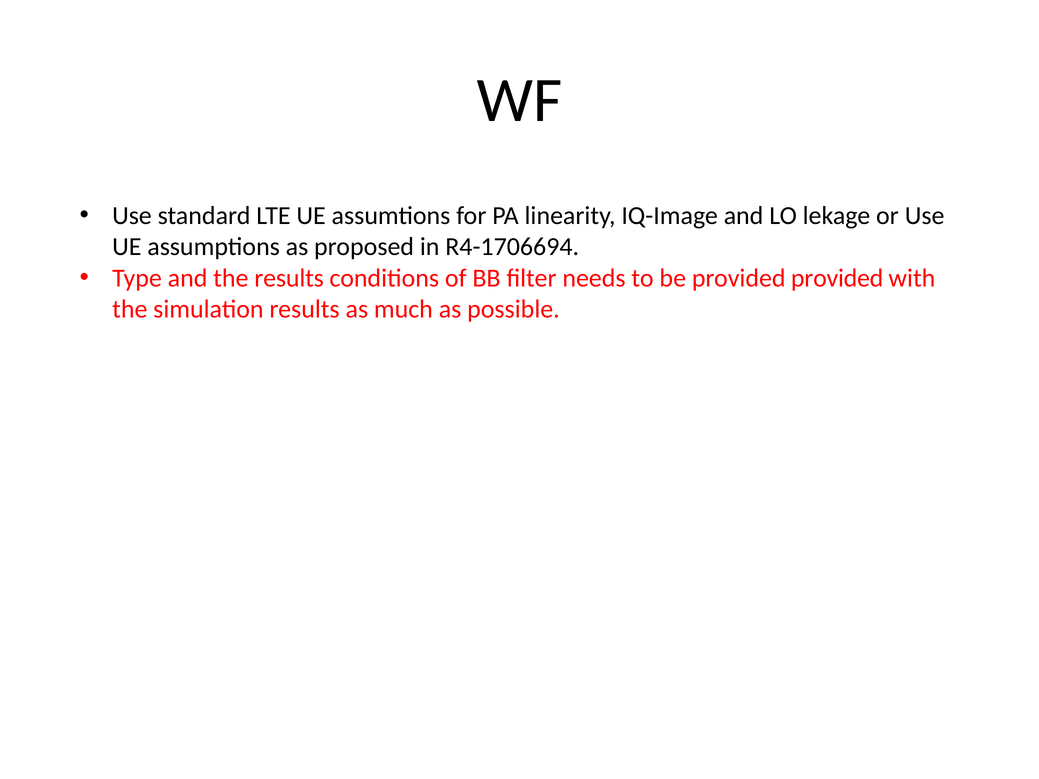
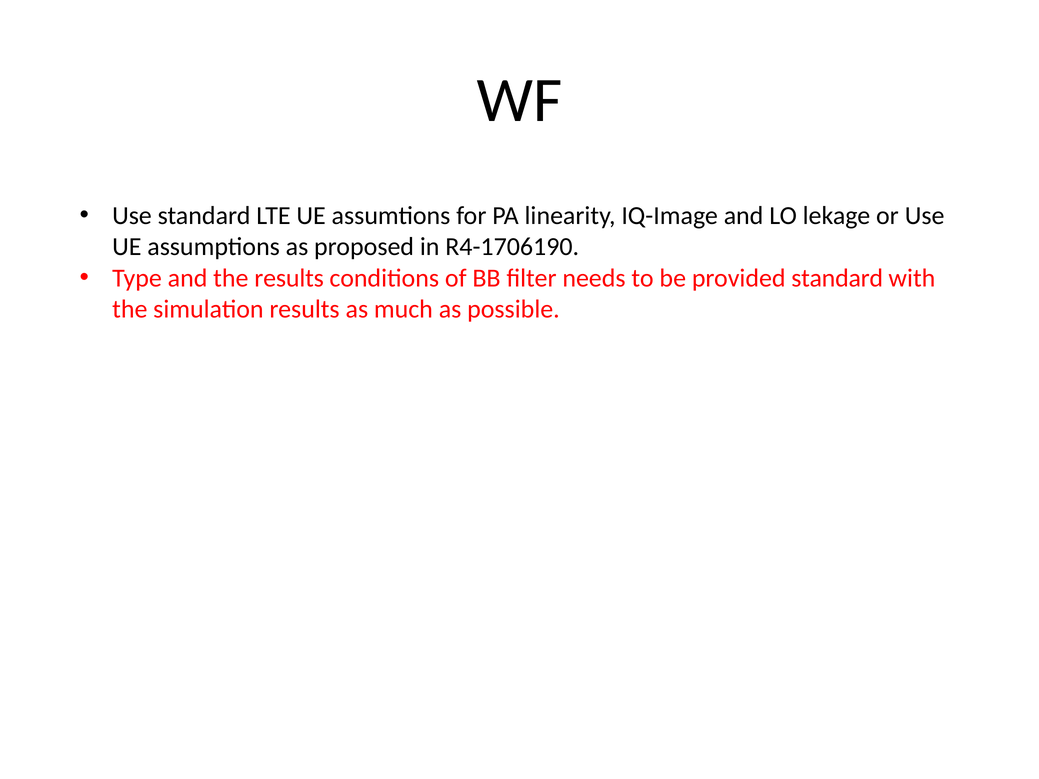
R4-1706694: R4-1706694 -> R4-1706190
provided provided: provided -> standard
